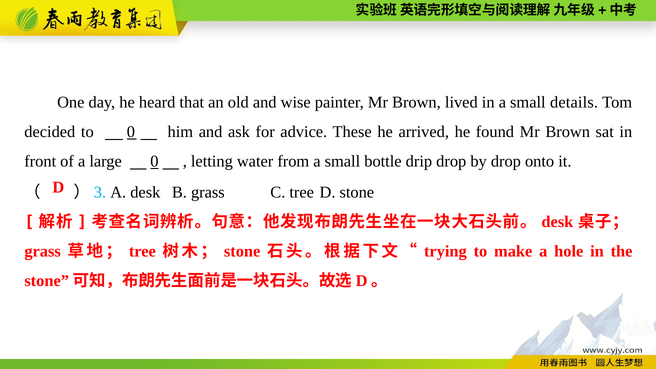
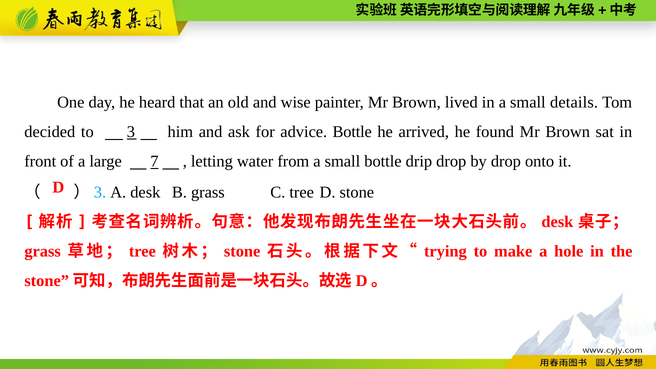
to 0: 0 -> 3
advice These: These -> Bottle
large 0: 0 -> 7
